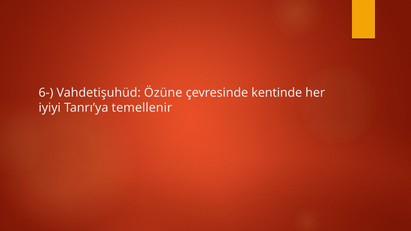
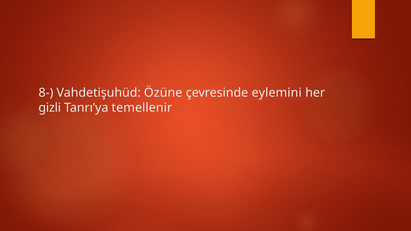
6-: 6- -> 8-
kentinde: kentinde -> eylemini
iyiyi: iyiyi -> gizli
